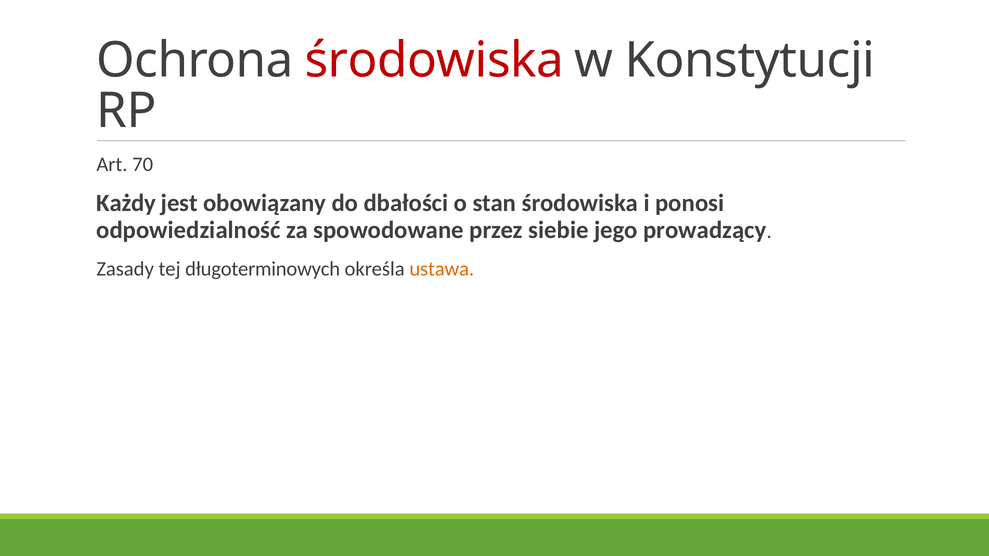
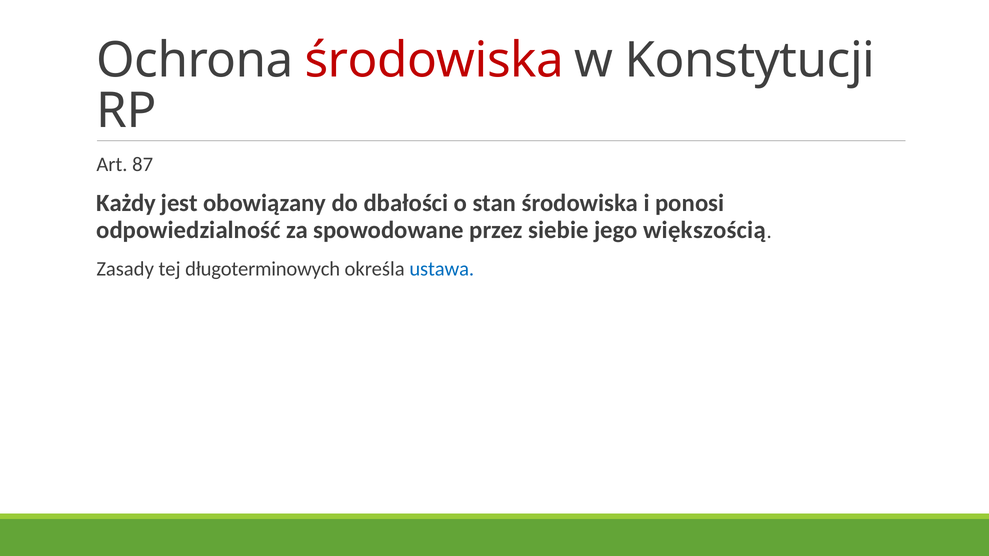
70: 70 -> 87
prowadzący: prowadzący -> większością
ustawa colour: orange -> blue
